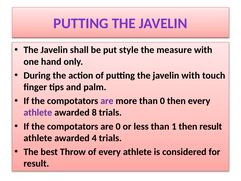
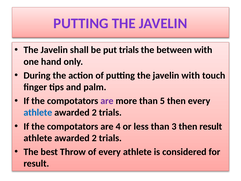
put style: style -> trials
measure: measure -> between
than 0: 0 -> 5
athlete at (38, 112) colour: purple -> blue
8 at (94, 112): 8 -> 2
are 0: 0 -> 4
1: 1 -> 3
4 at (94, 138): 4 -> 2
